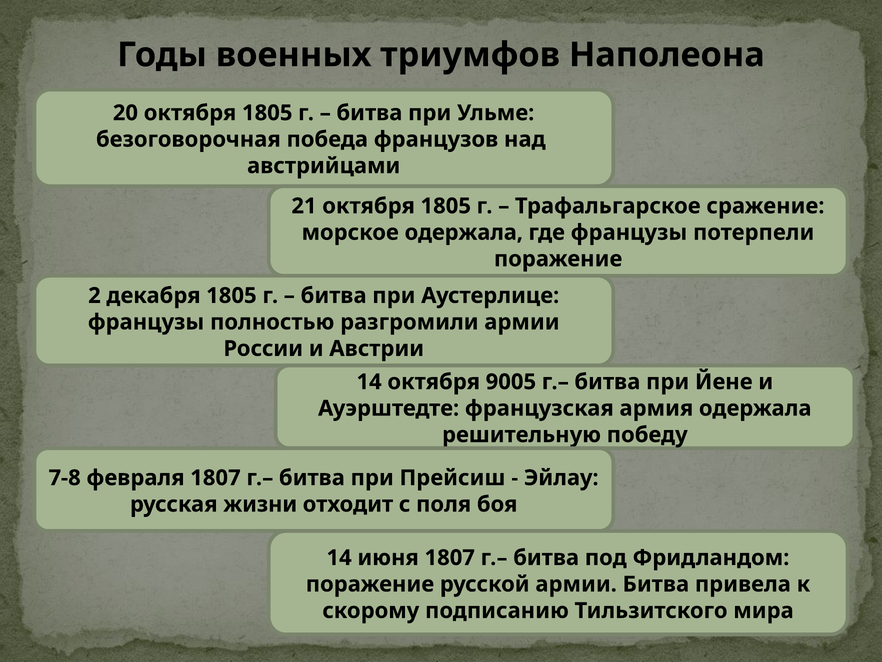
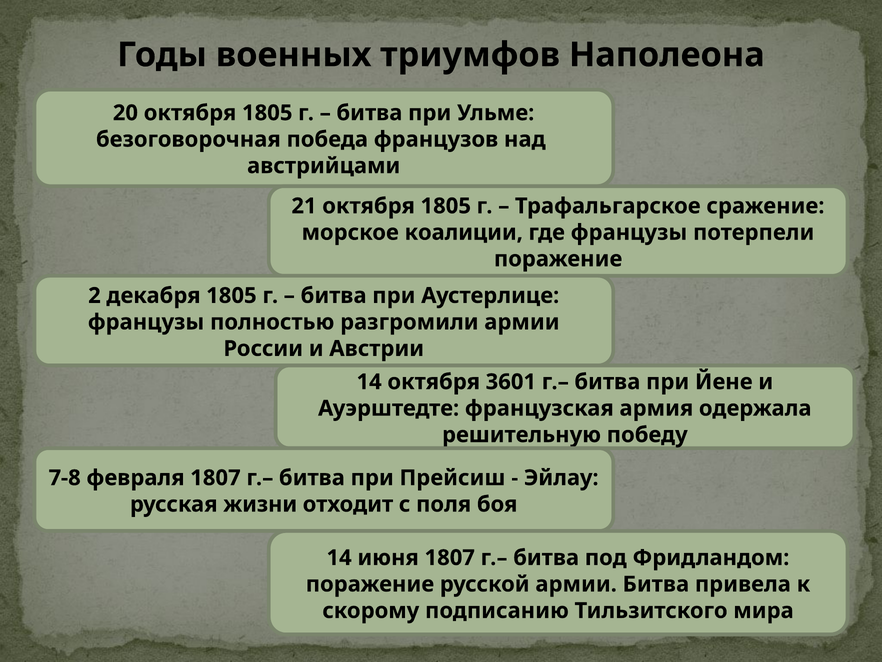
морское одержала: одержала -> коалиции
9005: 9005 -> 3601
